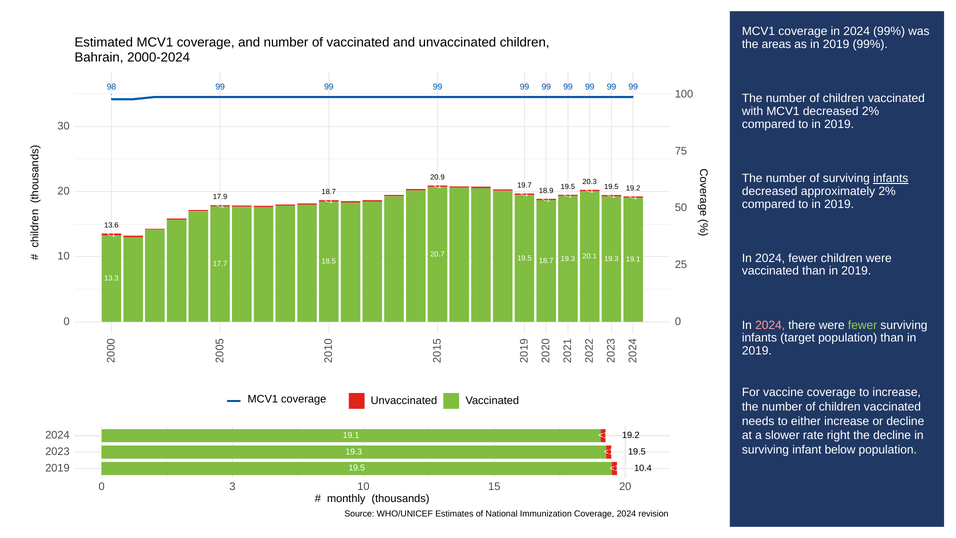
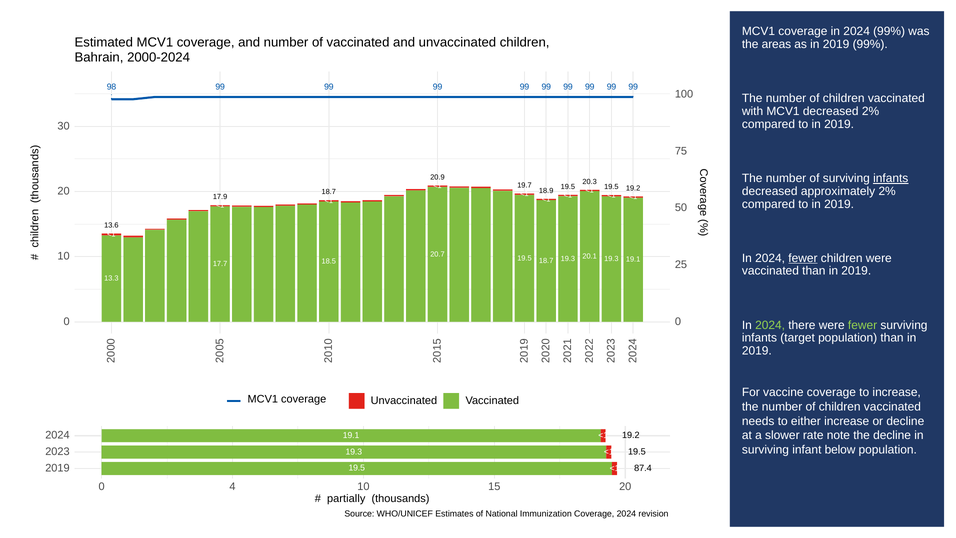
fewer at (803, 258) underline: none -> present
2024 at (770, 325) colour: pink -> light green
right: right -> note
10.4: 10.4 -> 87.4
0 3: 3 -> 4
monthly: monthly -> partially
